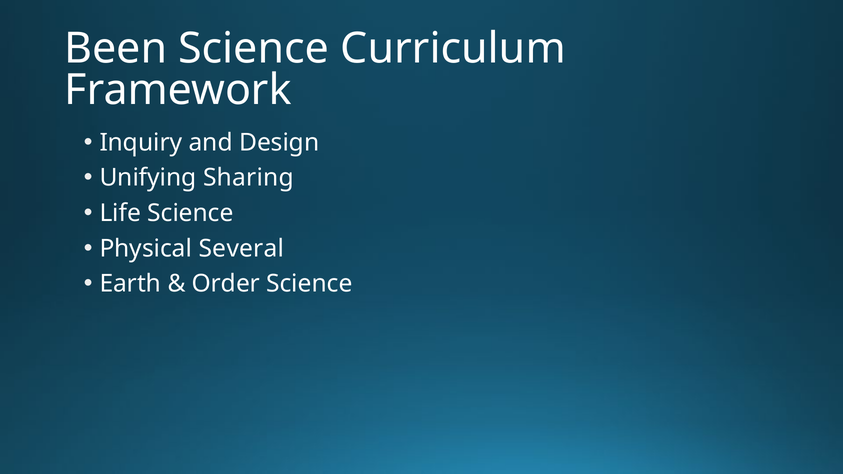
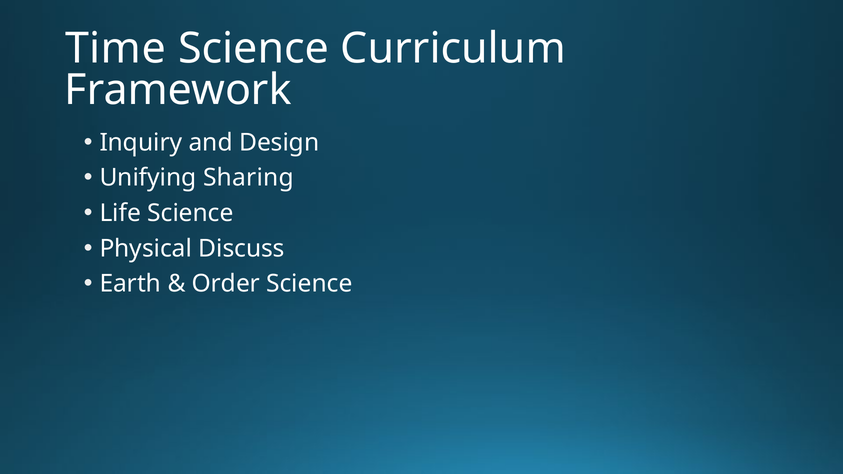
Been: Been -> Time
Several: Several -> Discuss
